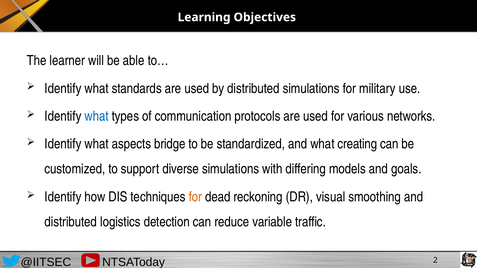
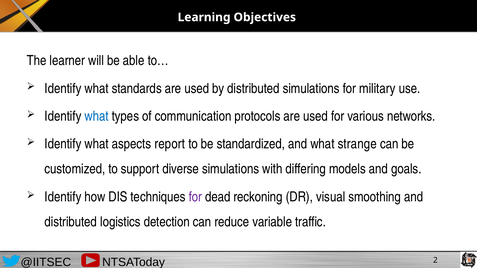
bridge: bridge -> report
creating: creating -> strange
for at (195, 197) colour: orange -> purple
